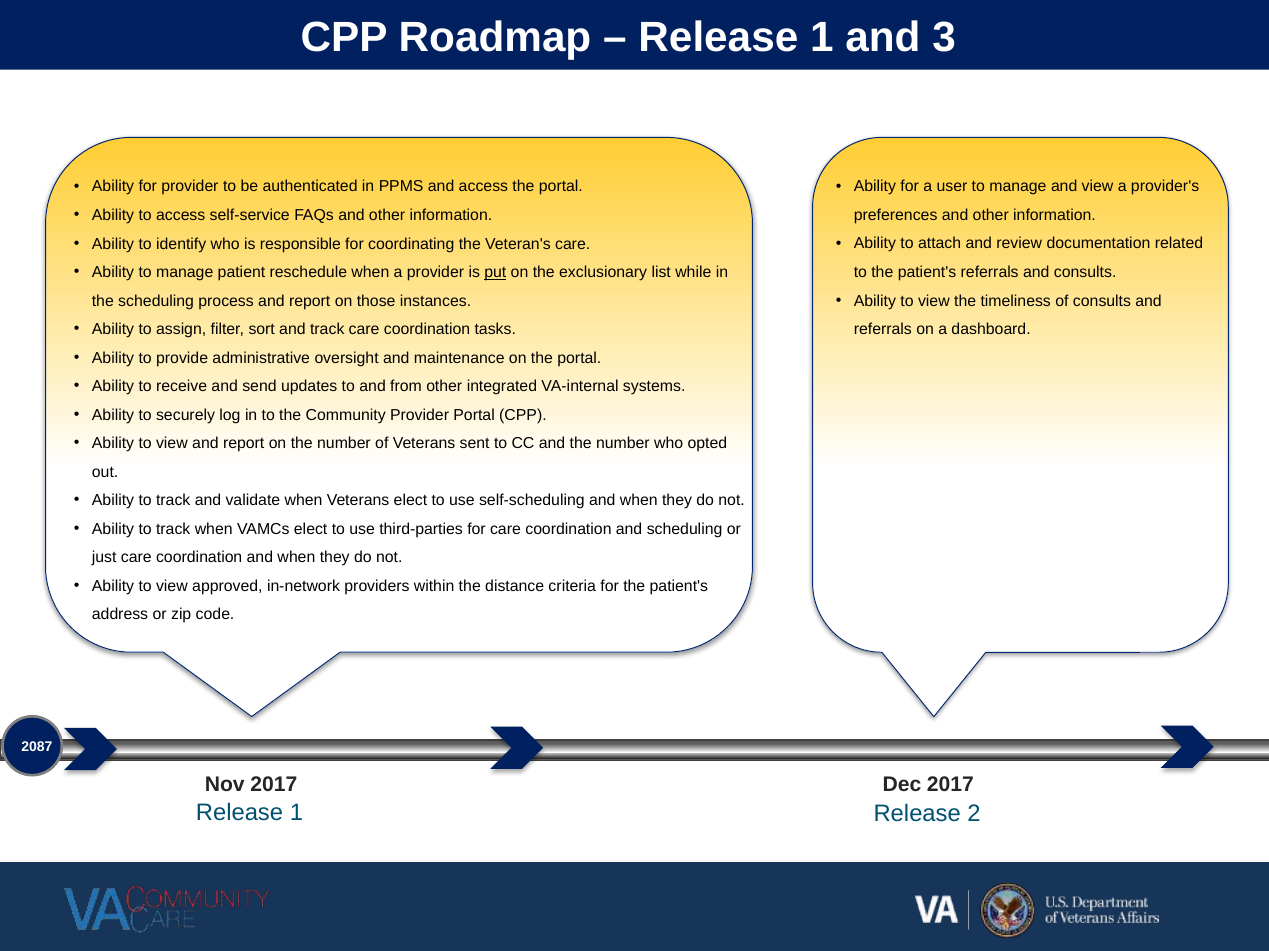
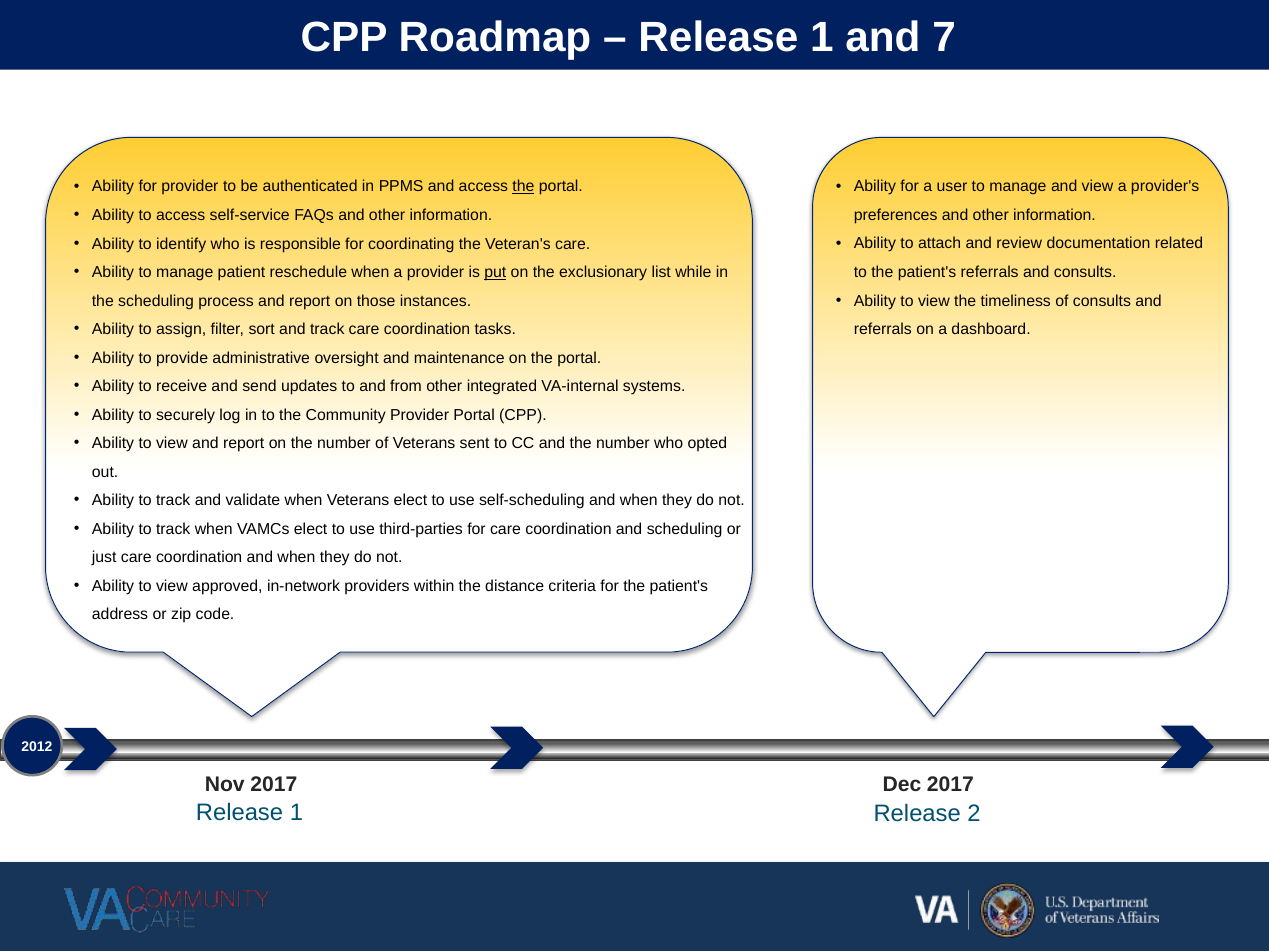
3: 3 -> 7
the at (523, 187) underline: none -> present
2087: 2087 -> 2012
